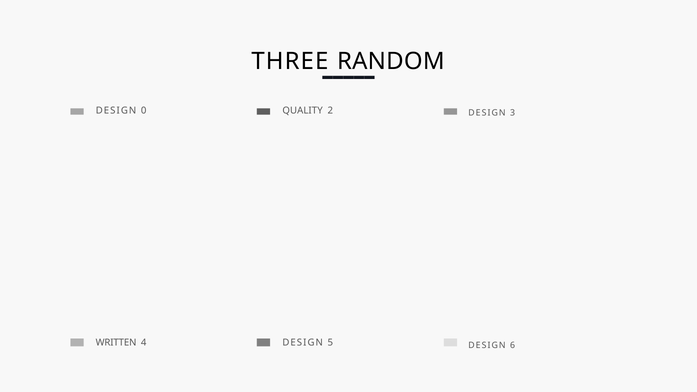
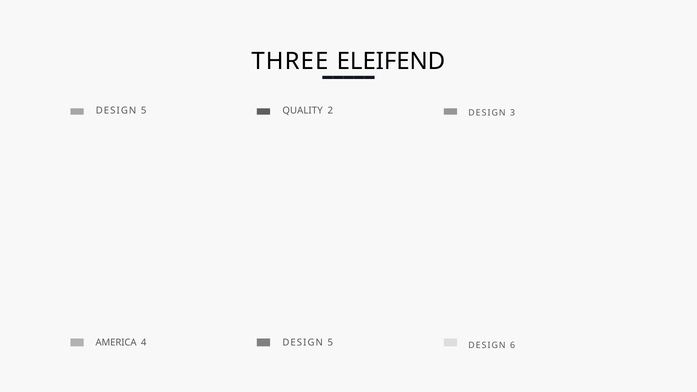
RANDOM: RANDOM -> ELEIFEND
0 at (144, 110): 0 -> 5
WRITTEN: WRITTEN -> AMERICA
